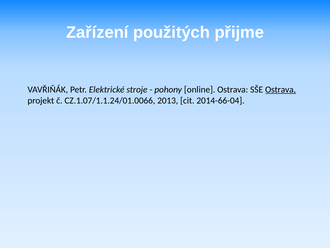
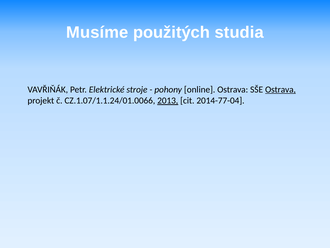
Zařízení: Zařízení -> Musíme
přijme: přijme -> studia
2013 underline: none -> present
2014-66-04: 2014-66-04 -> 2014-77-04
